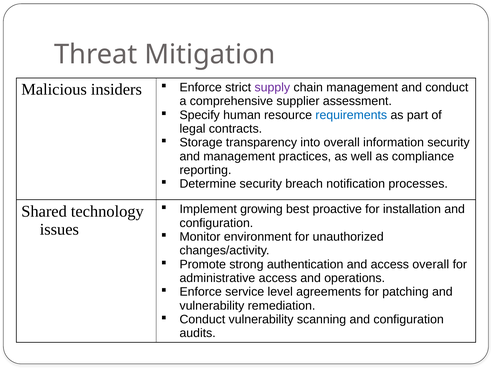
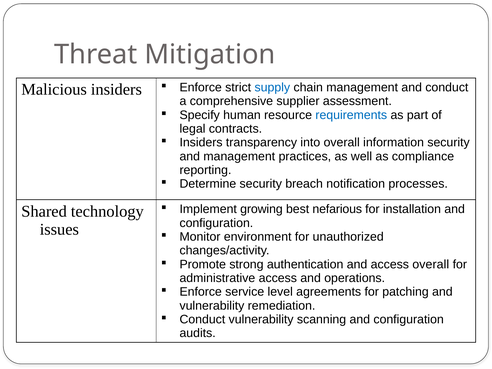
supply colour: purple -> blue
Storage at (201, 143): Storage -> Insiders
proactive: proactive -> nefarious
